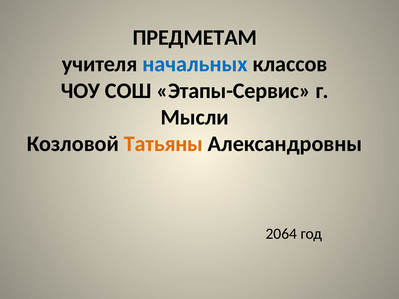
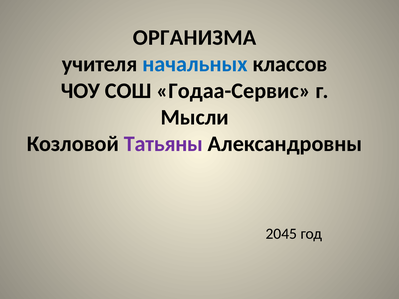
ПРЕДМЕТАМ: ПРЕДМЕТАМ -> ОРГАНИЗМА
Этапы-Сервис: Этапы-Сервис -> Годаа-Сервис
Татьяны colour: orange -> purple
2064: 2064 -> 2045
